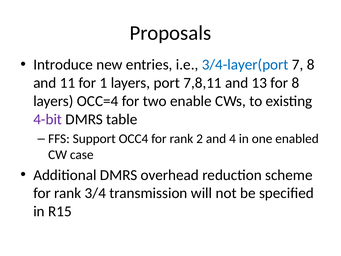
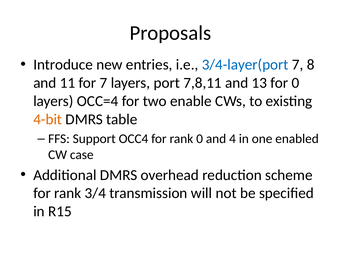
for 1: 1 -> 7
for 8: 8 -> 0
4-bit colour: purple -> orange
rank 2: 2 -> 0
